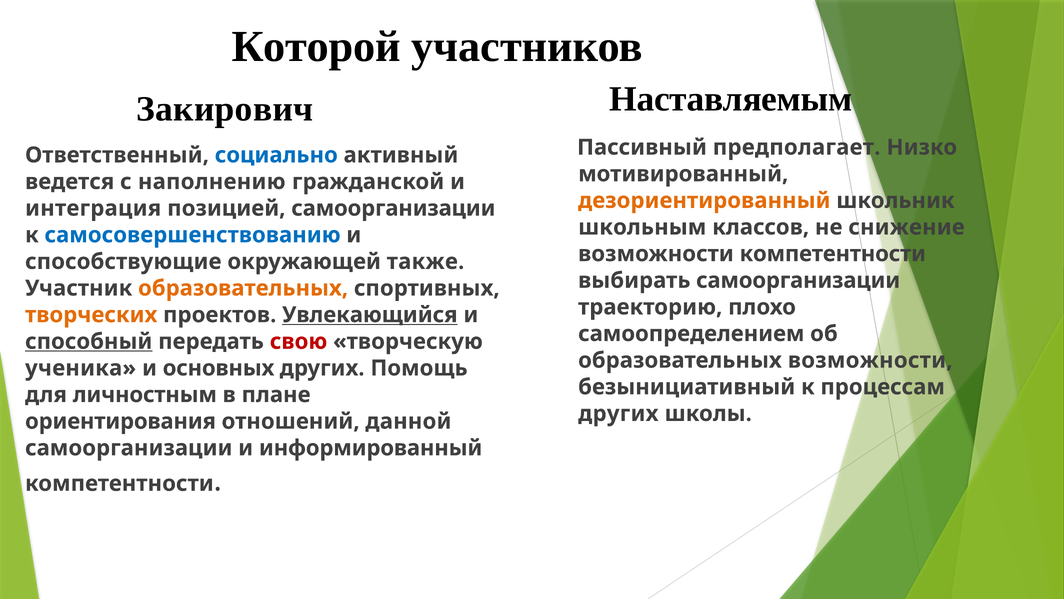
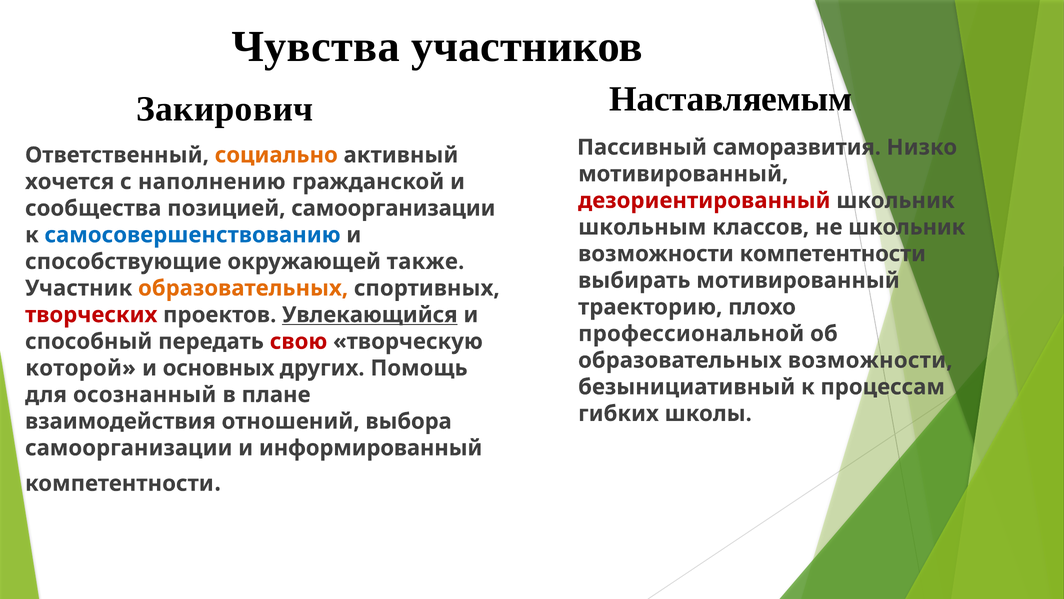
Которой: Которой -> Чувства
предполагает: предполагает -> саморазвития
социально colour: blue -> orange
ведется: ведется -> хочется
дезориентированный colour: orange -> red
интеграция: интеграция -> сообщества
не снижение: снижение -> школьник
выбирать самоорганизации: самоорганизации -> мотивированный
творческих colour: orange -> red
самоопределением: самоопределением -> профессиональной
способный underline: present -> none
ученика: ученика -> которой
личностным: личностным -> осознанный
других at (618, 413): других -> гибких
ориентирования: ориентирования -> взаимодействия
данной: данной -> выбора
